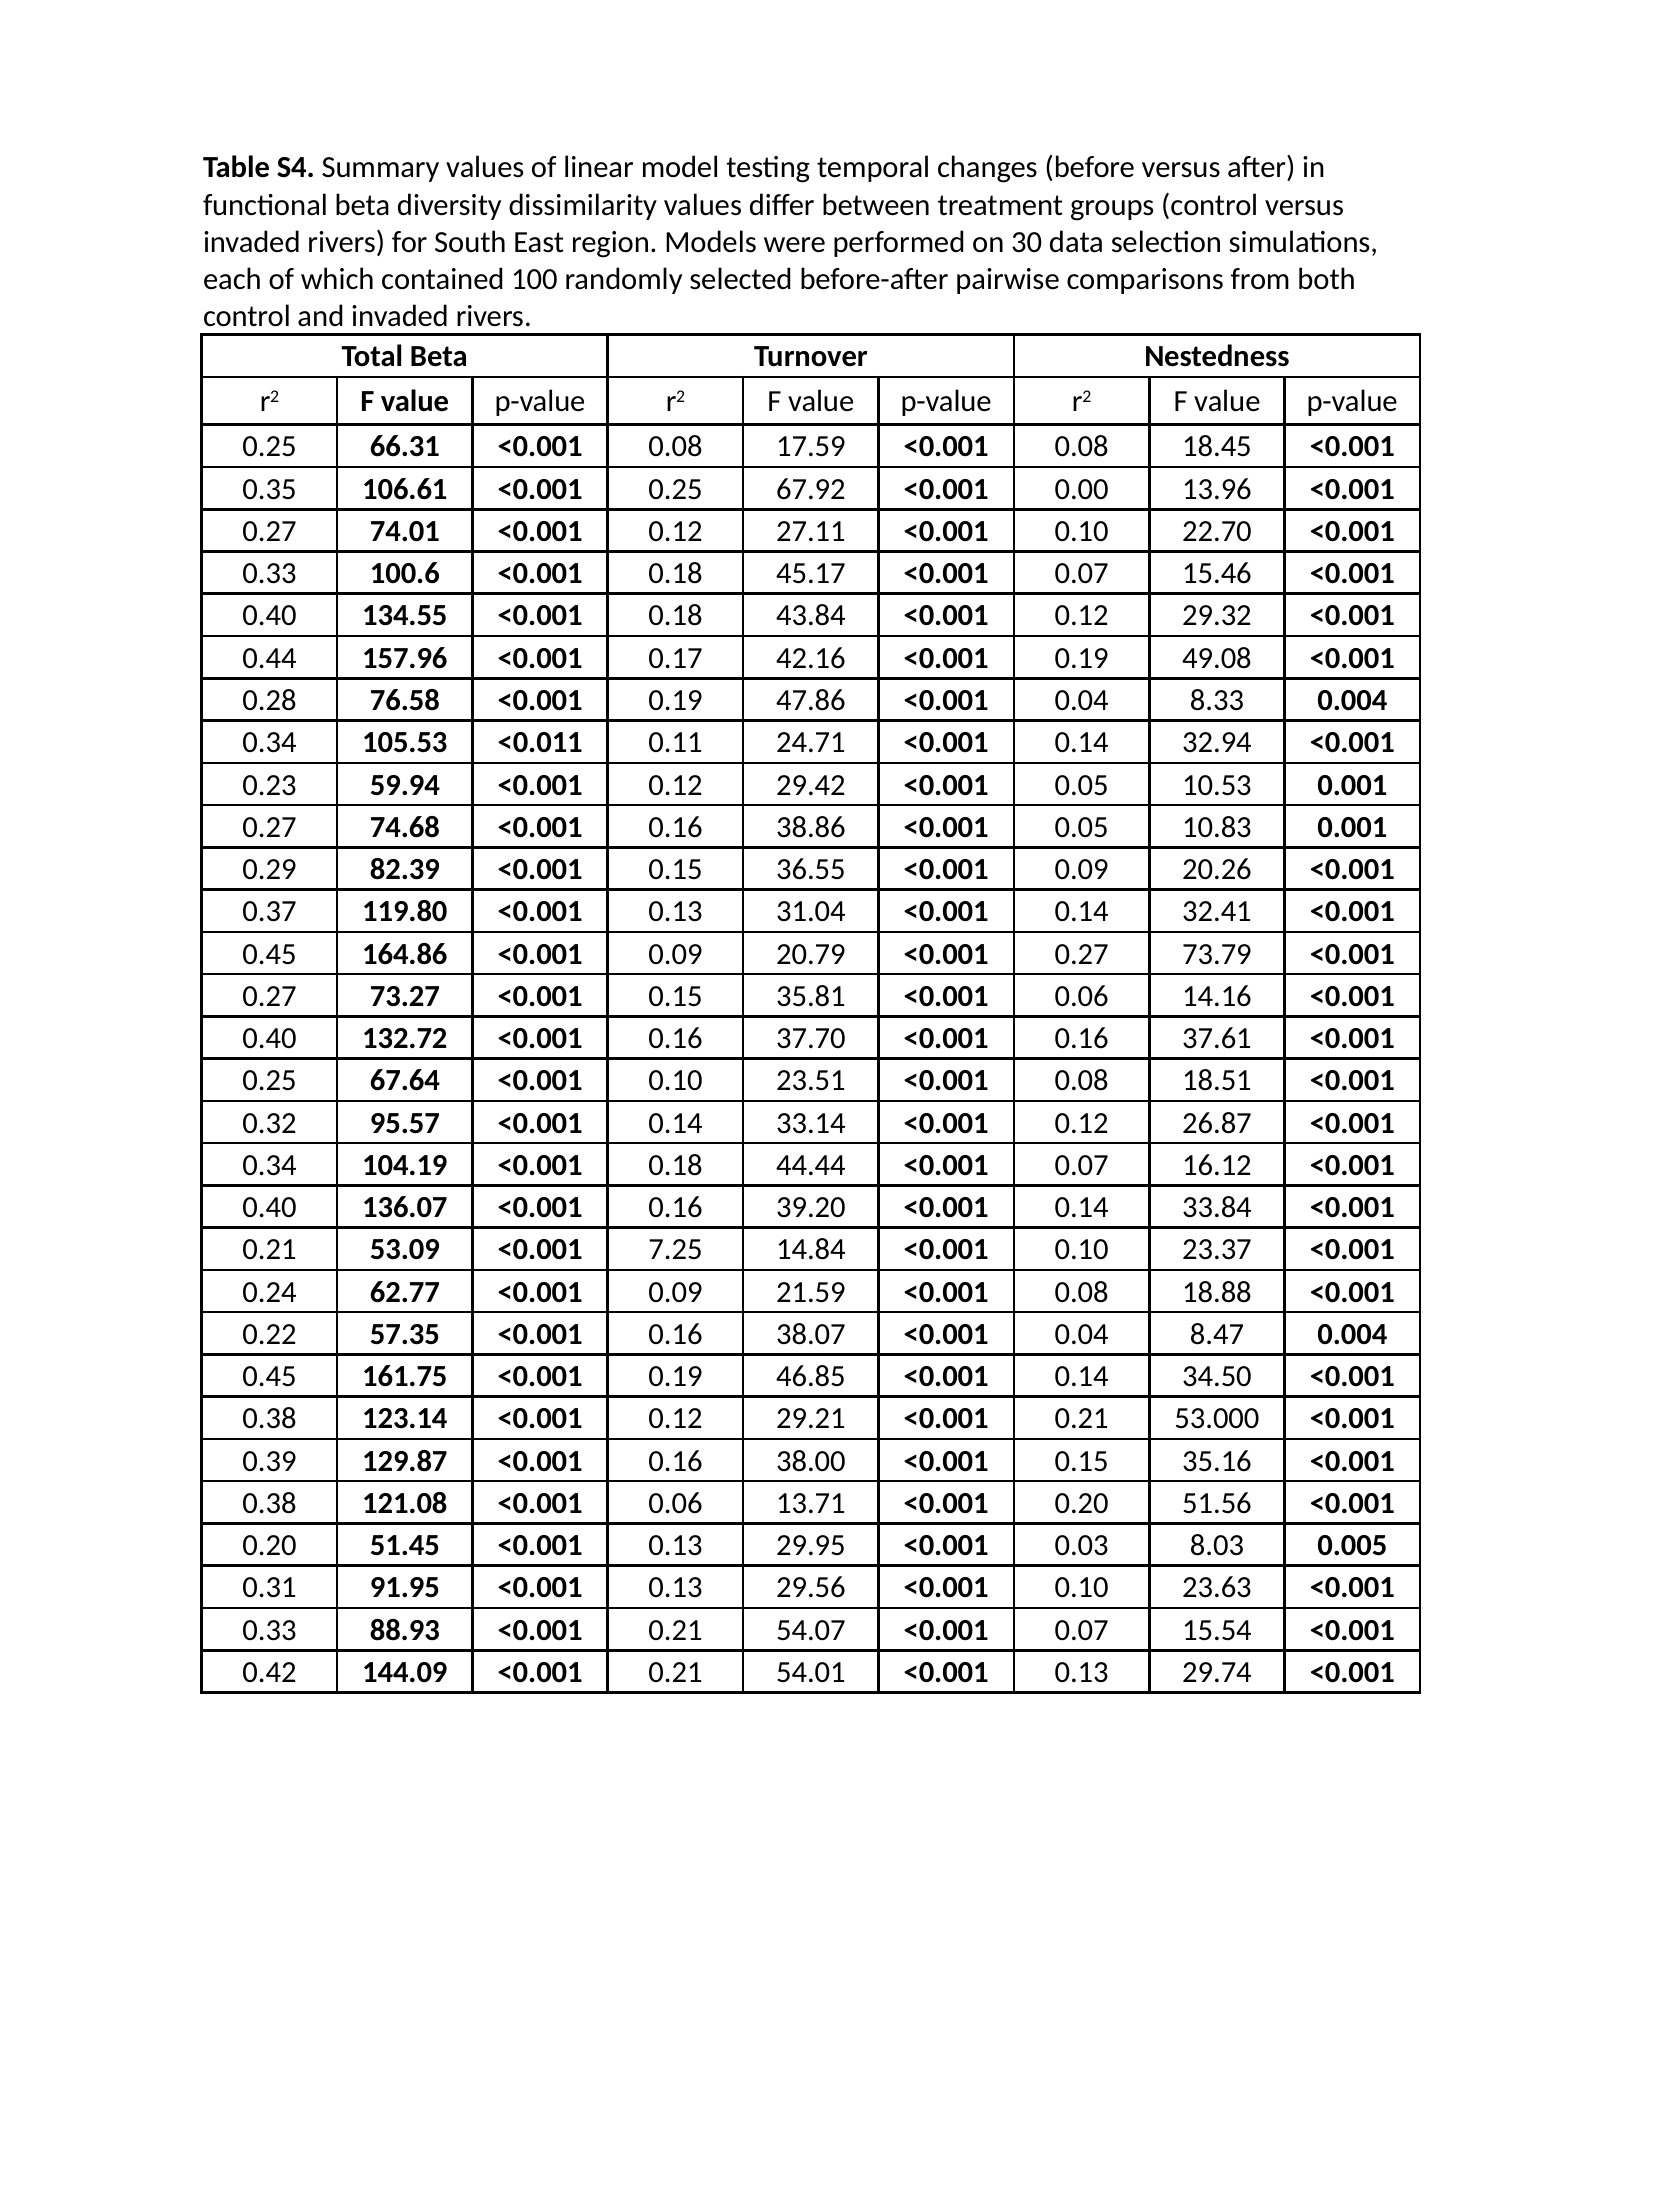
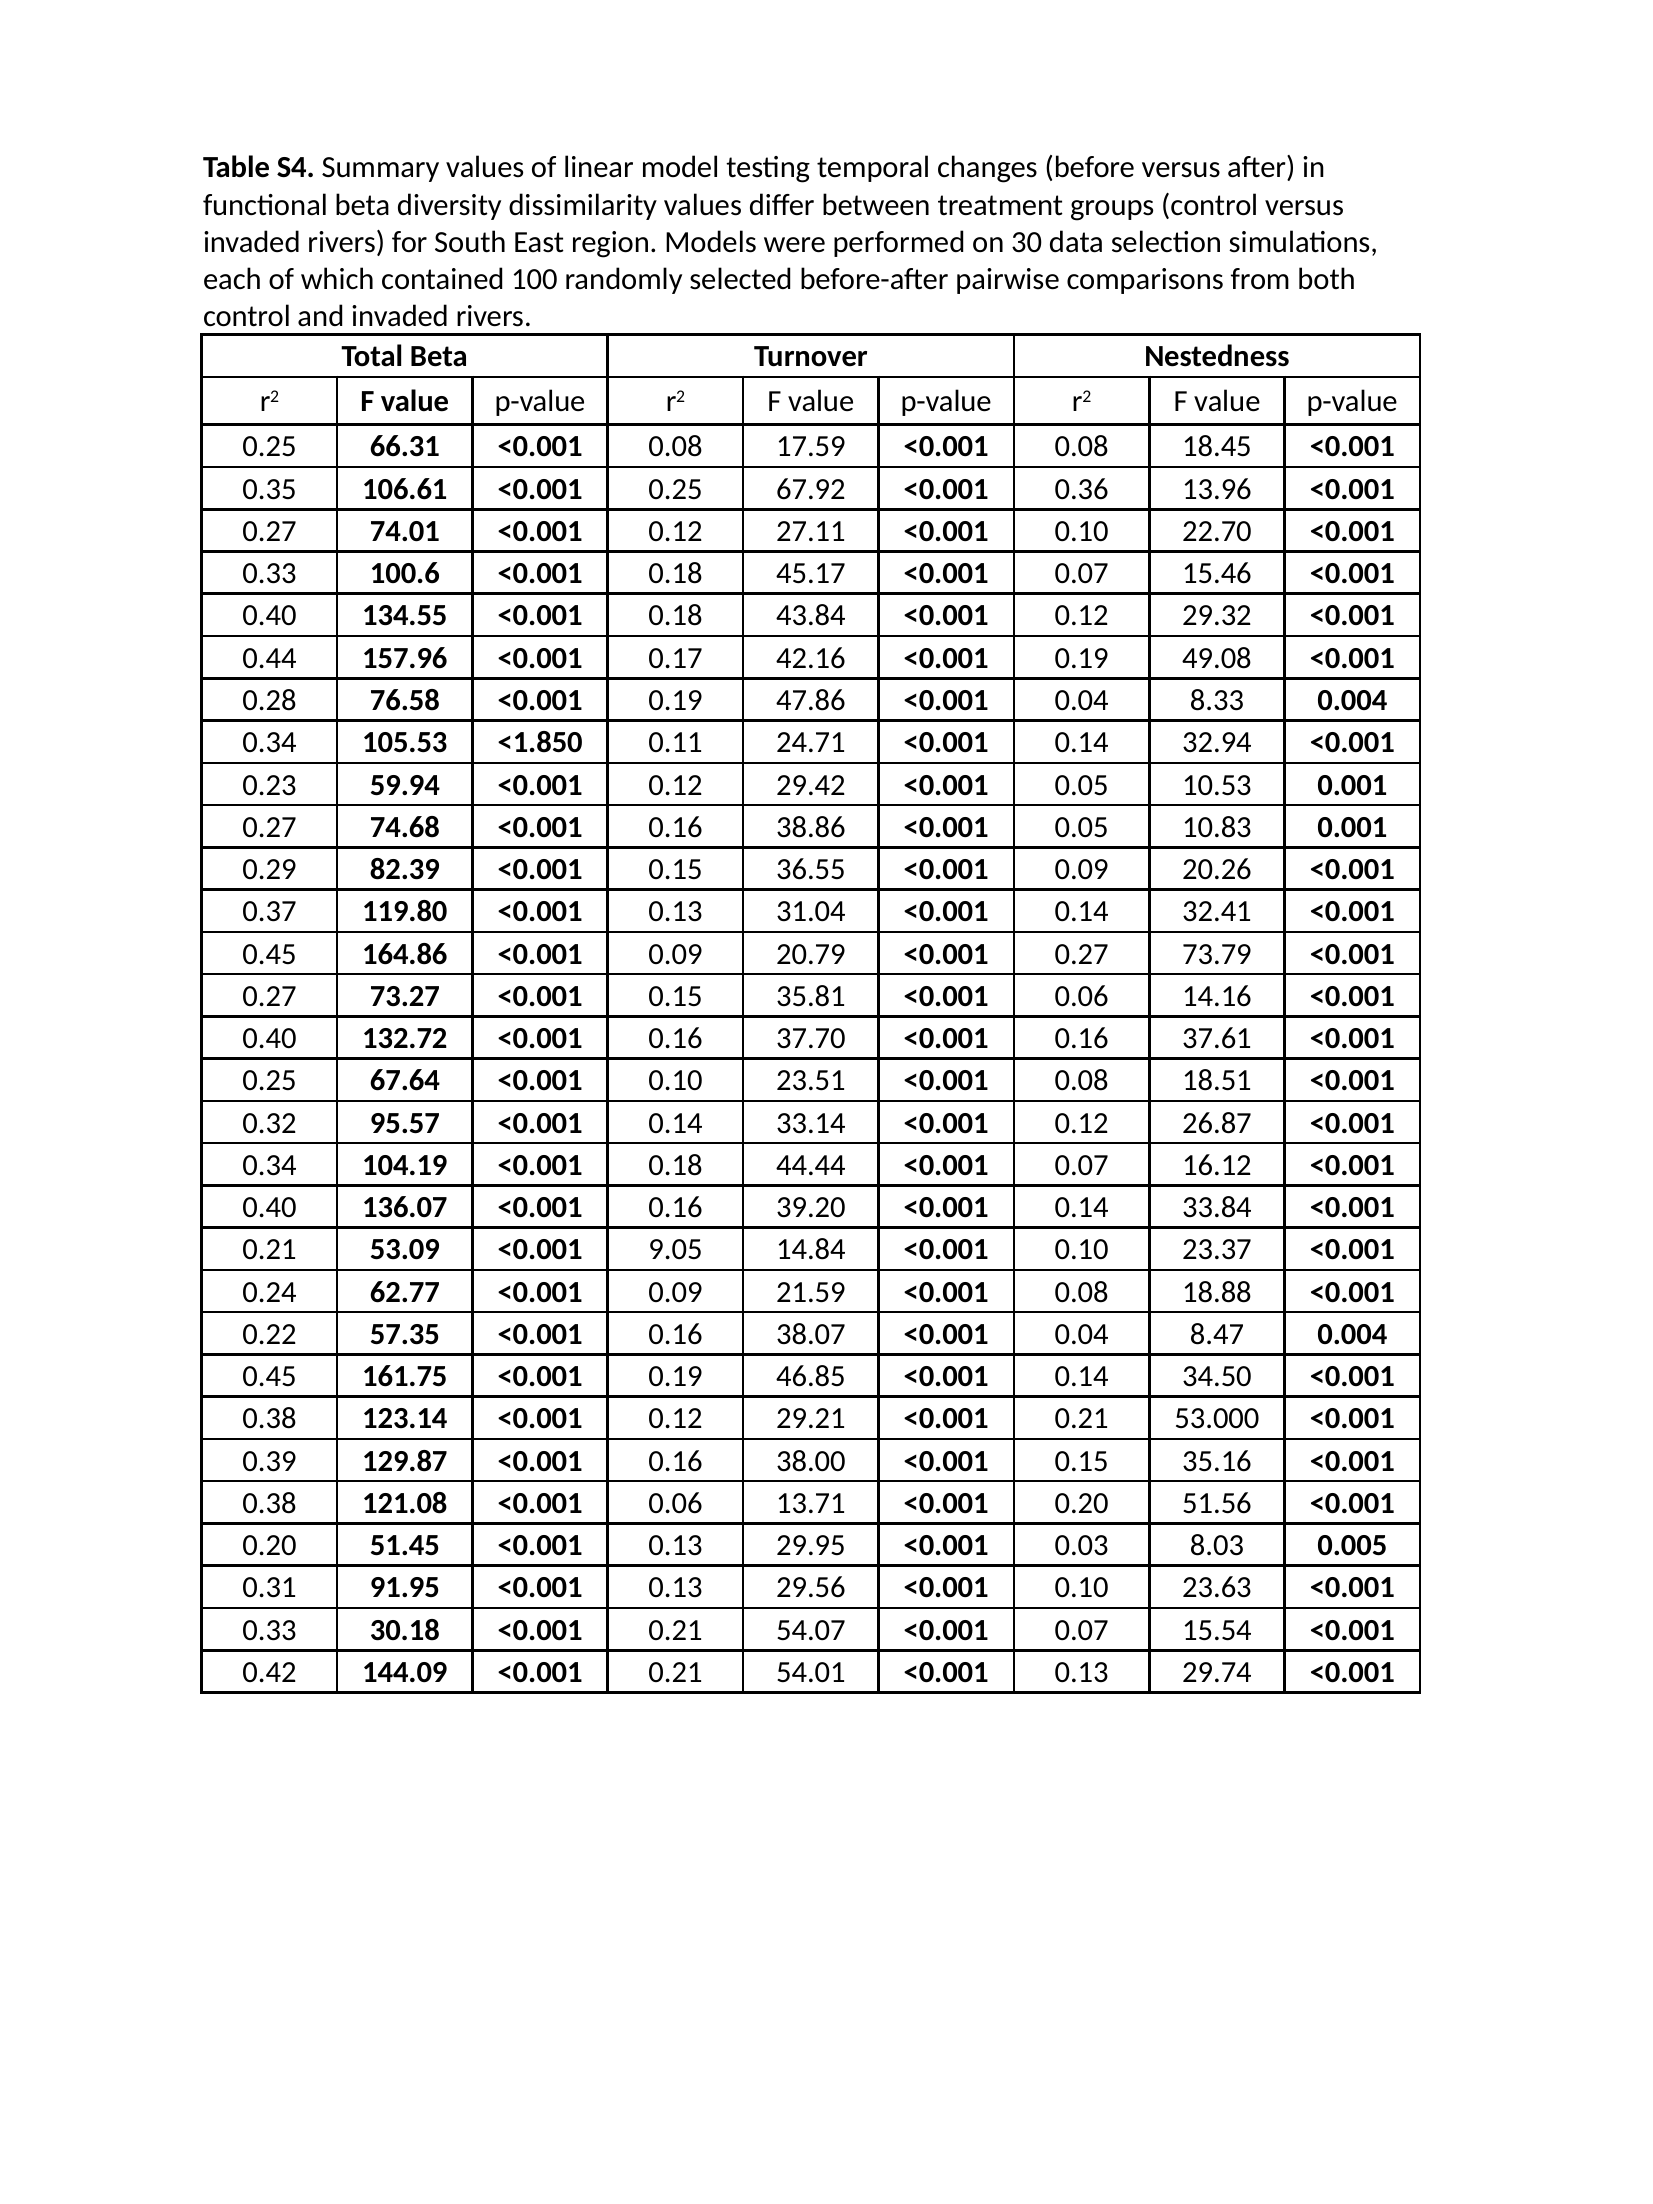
0.00: 0.00 -> 0.36
<0.011: <0.011 -> <1.850
7.25: 7.25 -> 9.05
88.93: 88.93 -> 30.18
